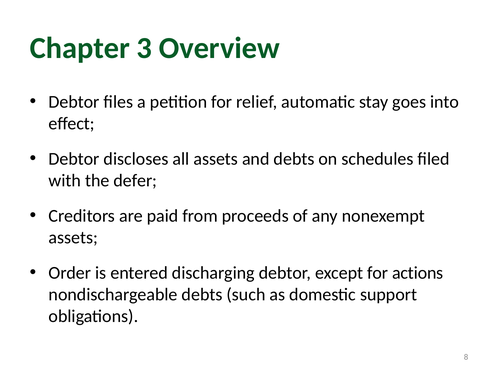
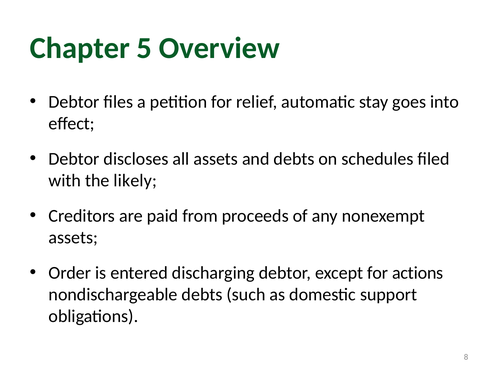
3: 3 -> 5
defer: defer -> likely
